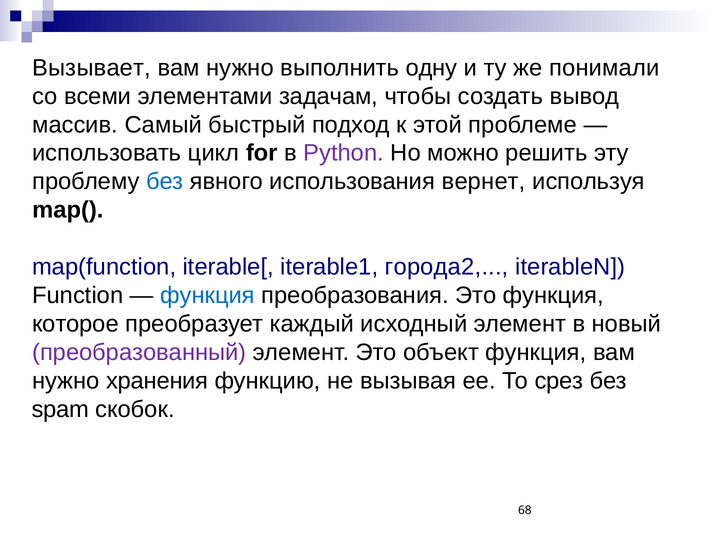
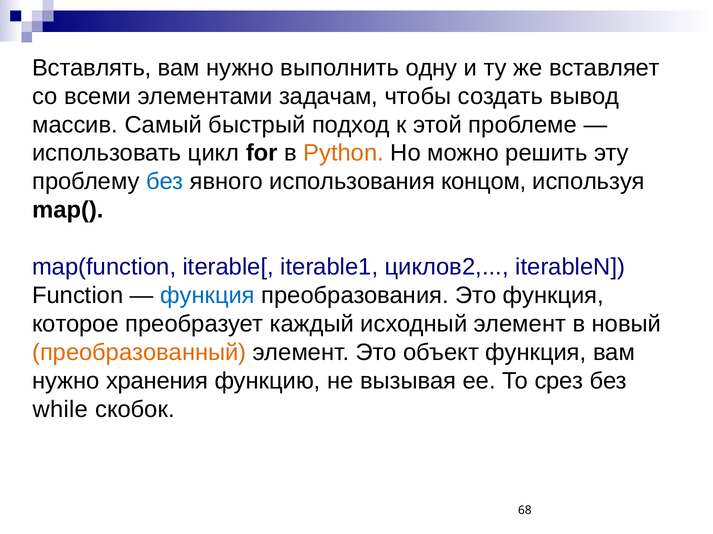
Вызывает: Вызывает -> Вставлять
понимали: понимали -> вставляет
Python colour: purple -> orange
вернет: вернет -> концом
города2: города2 -> циклов2
преобразованный colour: purple -> orange
spam: spam -> while
